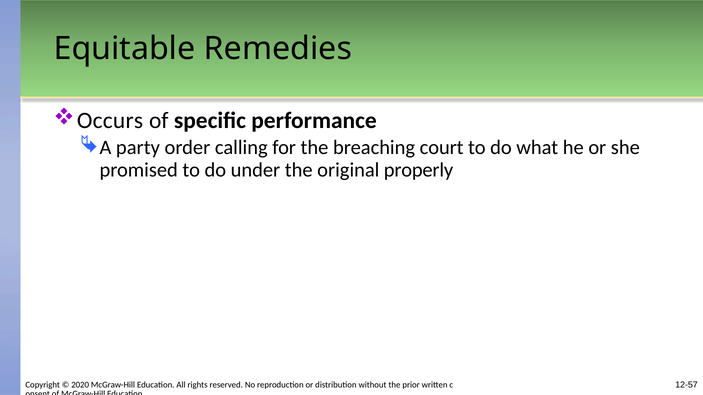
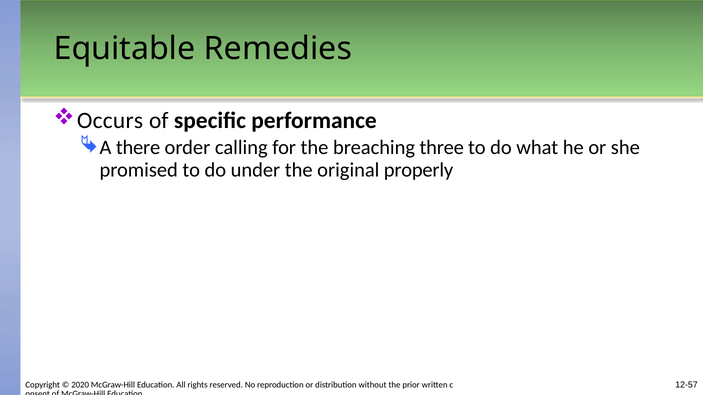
party: party -> there
court: court -> three
